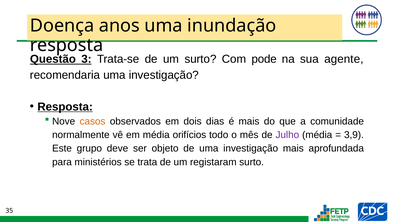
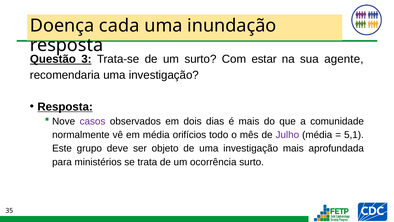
anos: anos -> cada
pode: pode -> estar
casos colour: orange -> purple
3,9: 3,9 -> 5,1
registaram: registaram -> ocorrência
